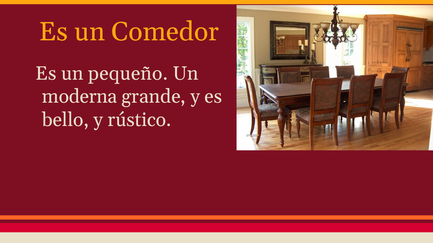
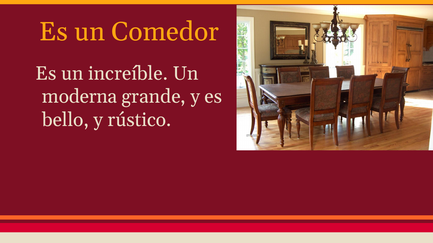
pequeño: pequeño -> increíble
